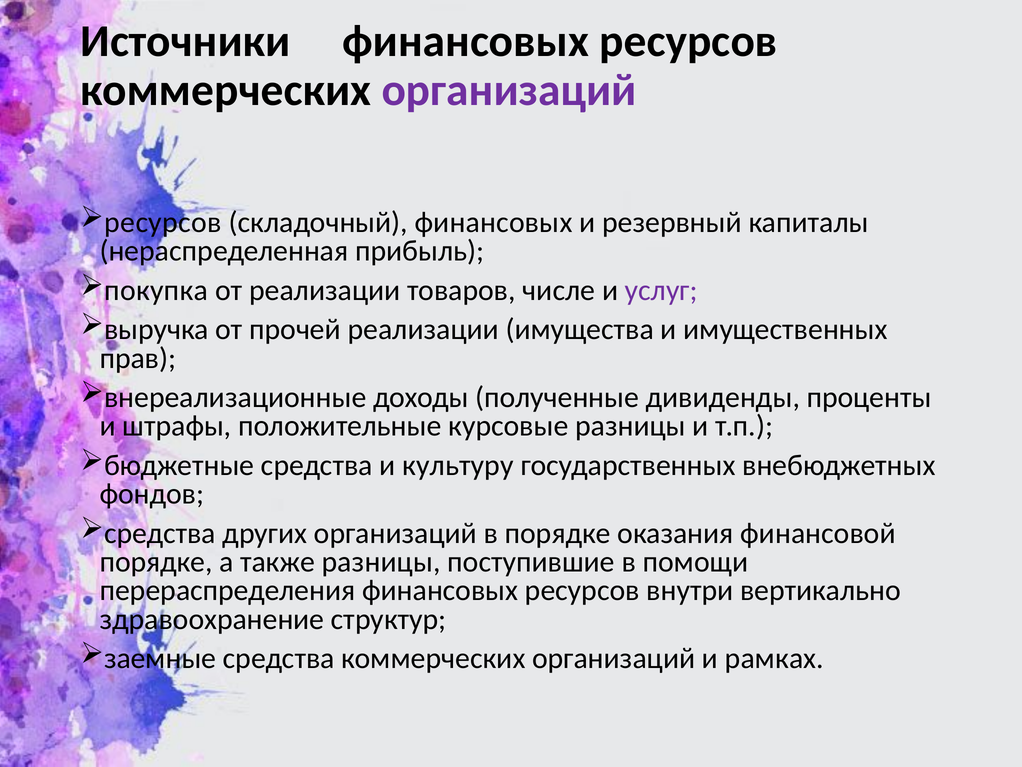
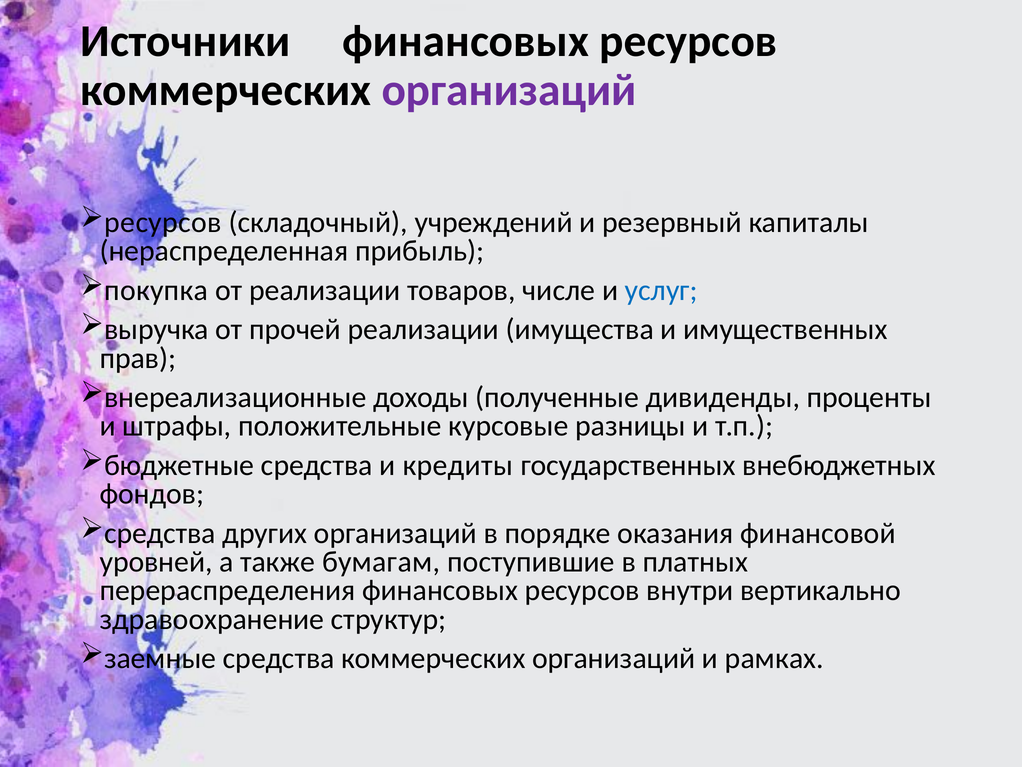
складочный финансовых: финансовых -> учреждений
услуг colour: purple -> blue
культуру: культуру -> кредиты
порядке at (156, 562): порядке -> уровней
также разницы: разницы -> бумагам
помощи: помощи -> платных
